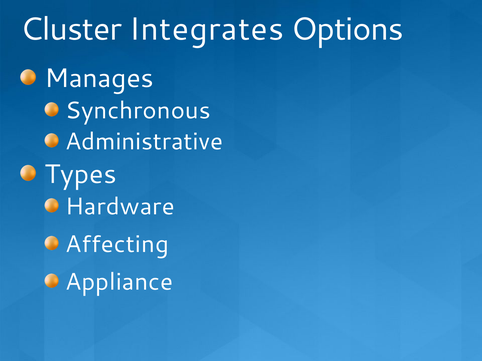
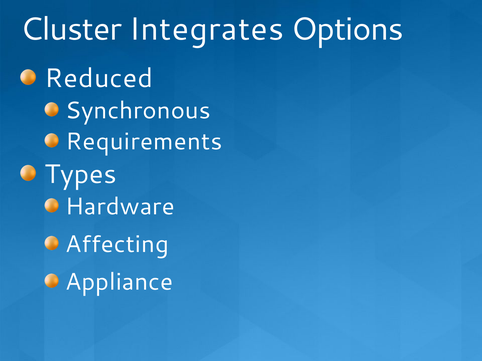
Manages: Manages -> Reduced
Administrative: Administrative -> Requirements
